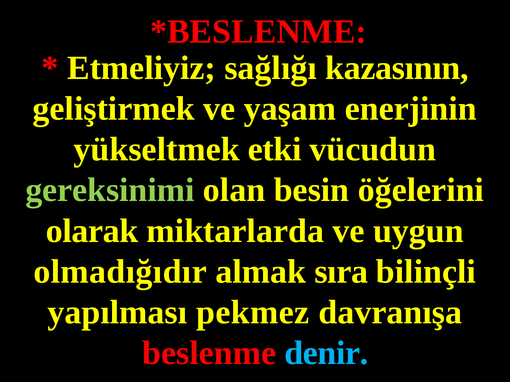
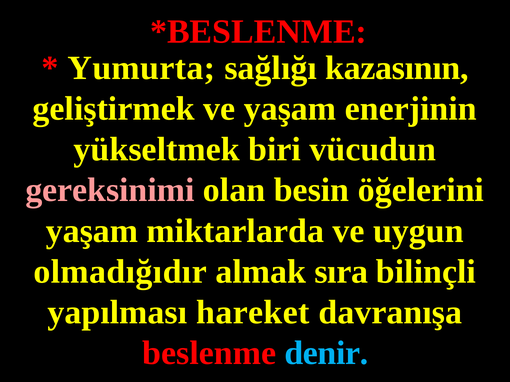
Etmeliyiz: Etmeliyiz -> Yumurta
etki: etki -> biri
gereksinimi colour: light green -> pink
olarak at (92, 231): olarak -> yaşam
pekmez: pekmez -> hareket
